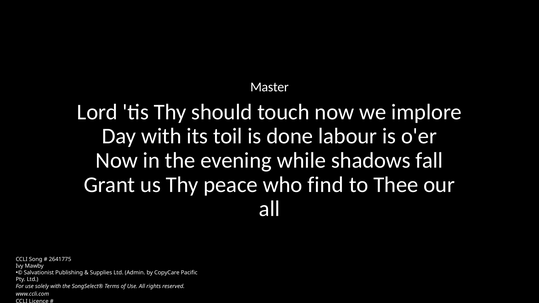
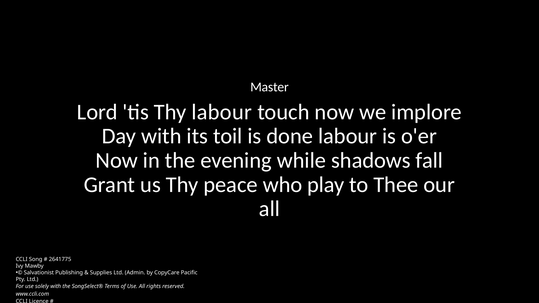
Thy should: should -> labour
find: find -> play
